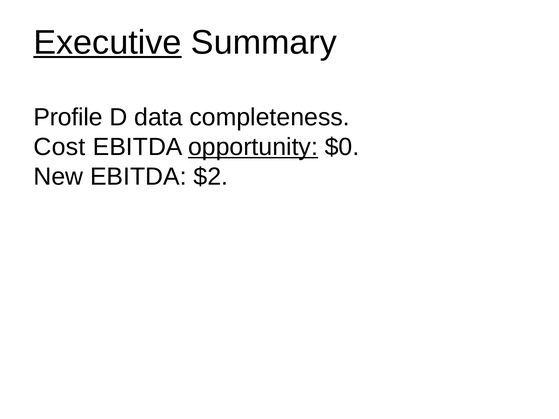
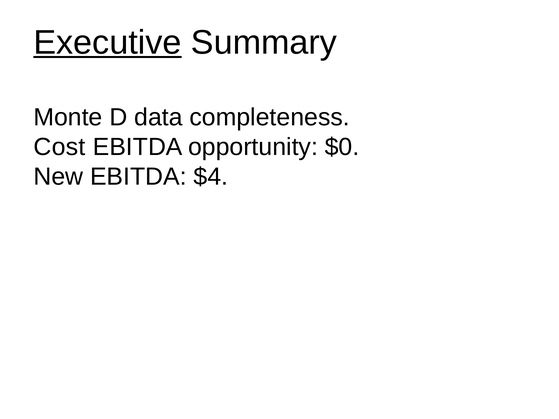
Profile: Profile -> Monte
opportunity underline: present -> none
$2: $2 -> $4
